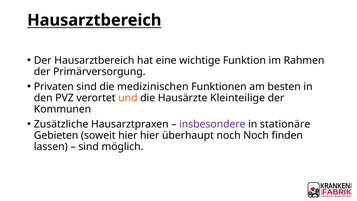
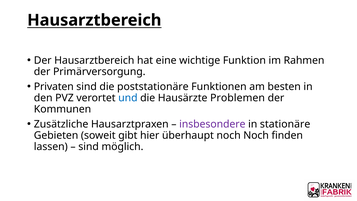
medizinischen: medizinischen -> poststationäre
und colour: orange -> blue
Kleinteilige: Kleinteilige -> Problemen
soweit hier: hier -> gibt
